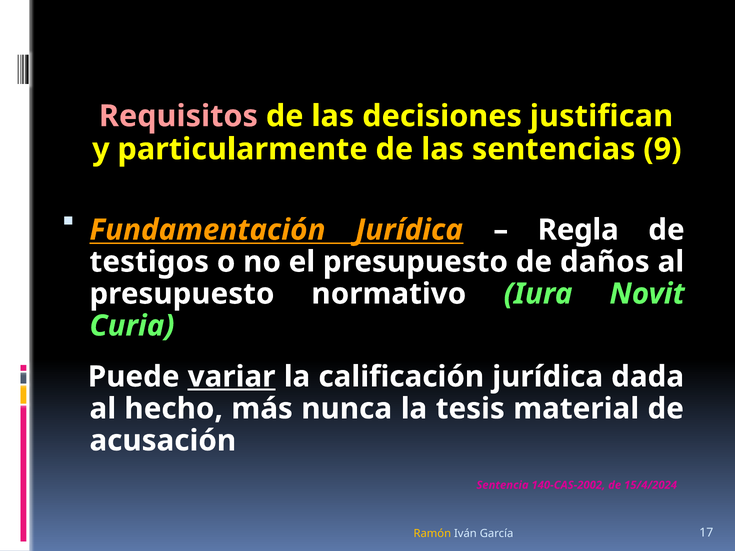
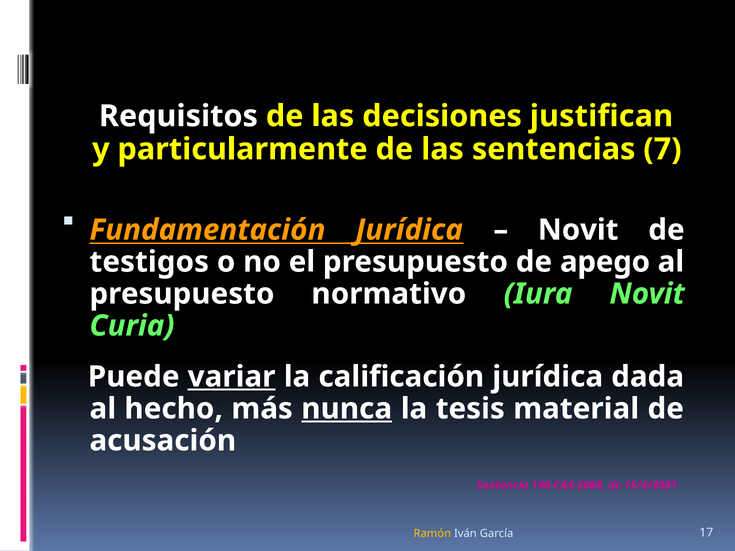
Requisitos colour: pink -> white
9: 9 -> 7
Regla at (578, 230): Regla -> Novit
daños: daños -> apego
nunca underline: none -> present
140-CAS-2002: 140-CAS-2002 -> 140-CAS-2068
15/4/2024: 15/4/2024 -> 15/4/2001
